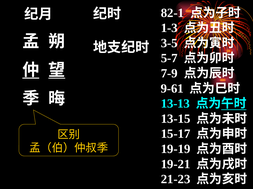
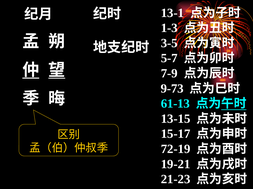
82-1: 82-1 -> 13-1
9-61: 9-61 -> 9-73
13-13: 13-13 -> 61-13
19-19: 19-19 -> 72-19
